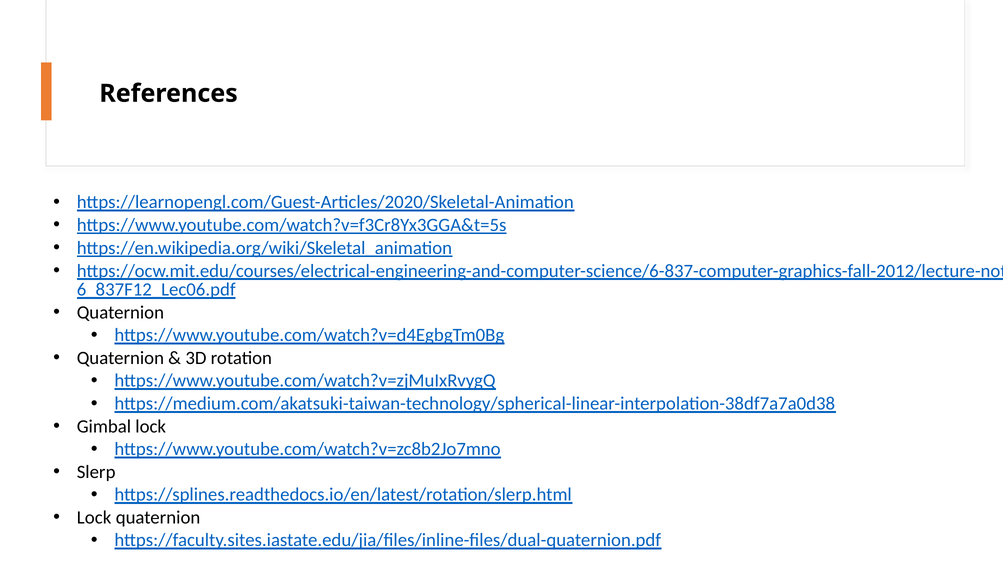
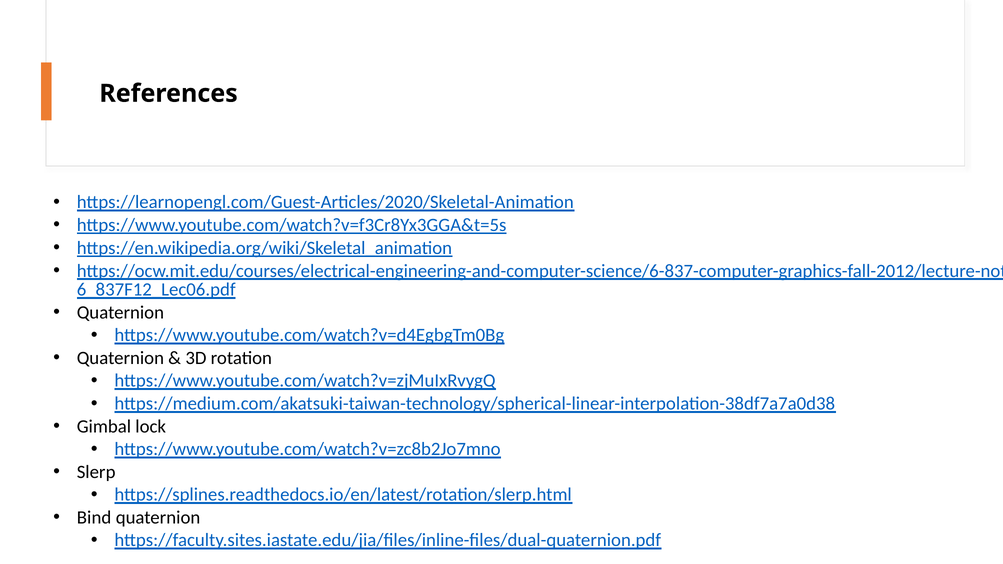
Lock at (94, 518): Lock -> Bind
